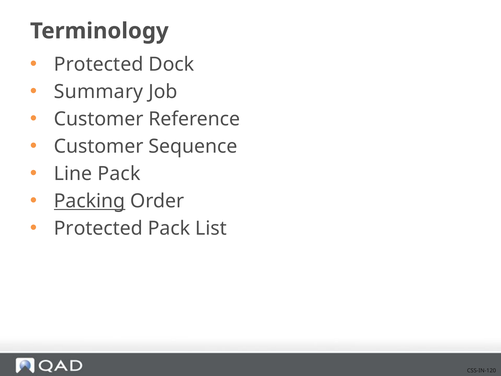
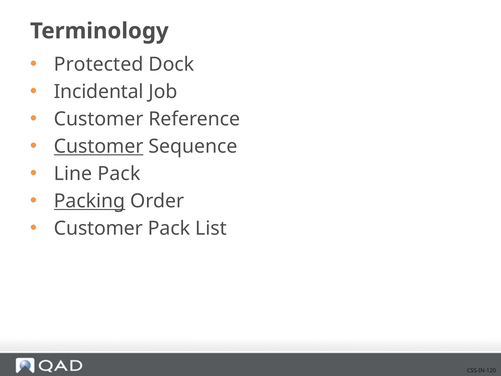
Summary: Summary -> Incidental
Customer at (99, 146) underline: none -> present
Protected at (98, 228): Protected -> Customer
